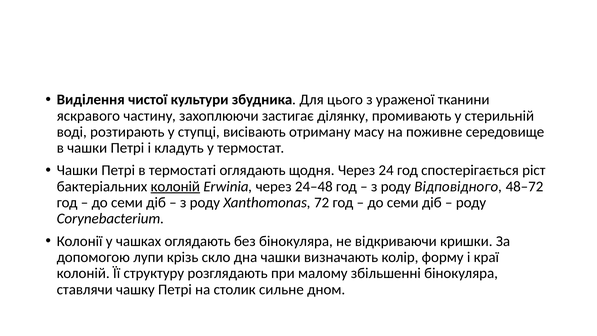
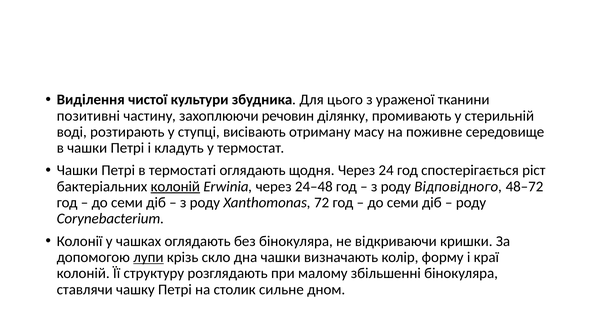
яскравого: яскравого -> позитивні
застигає: застигає -> речовин
лупи underline: none -> present
